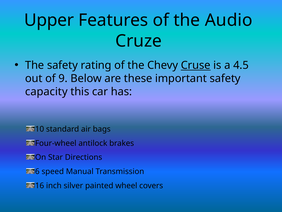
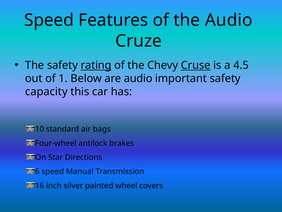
Upper at (49, 20): Upper -> Speed
rating underline: none -> present
9: 9 -> 1
are these: these -> audio
